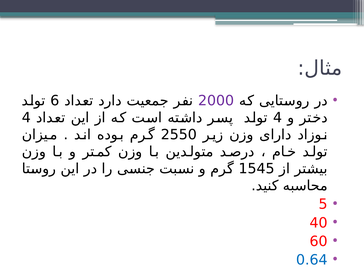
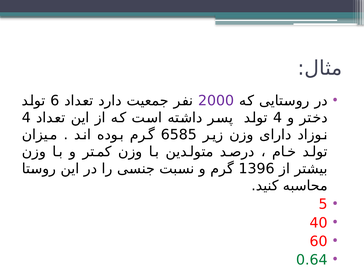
2550: 2550 -> 6585
1545: 1545 -> 1396
0.64 colour: blue -> green
